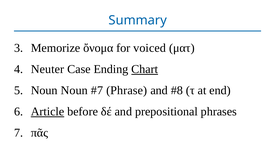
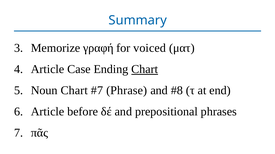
ὄνομα: ὄνομα -> γραφή
Neuter at (48, 70): Neuter -> Article
Noun Noun: Noun -> Chart
Article at (48, 112) underline: present -> none
